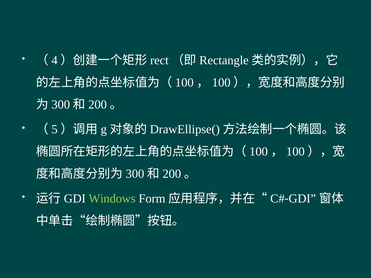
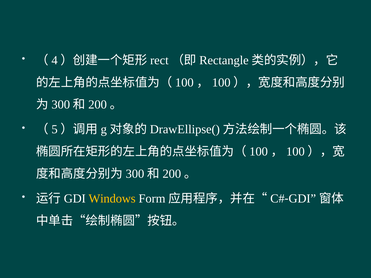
Windows colour: light green -> yellow
